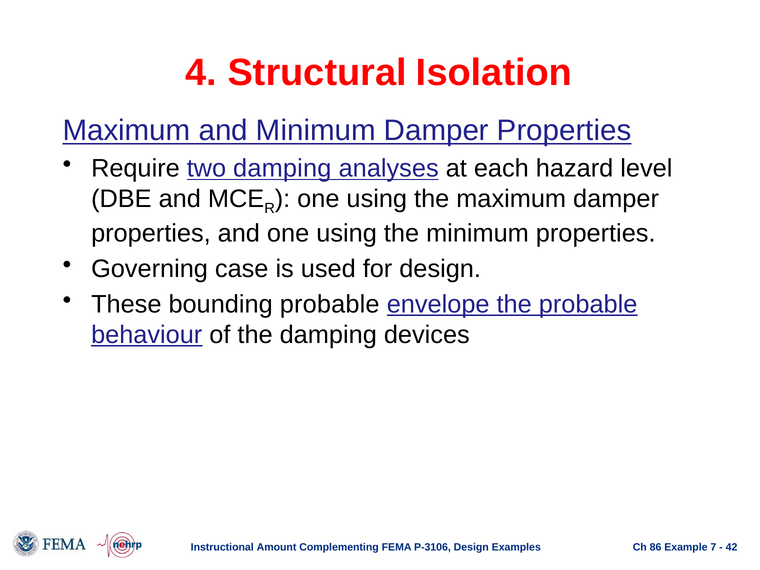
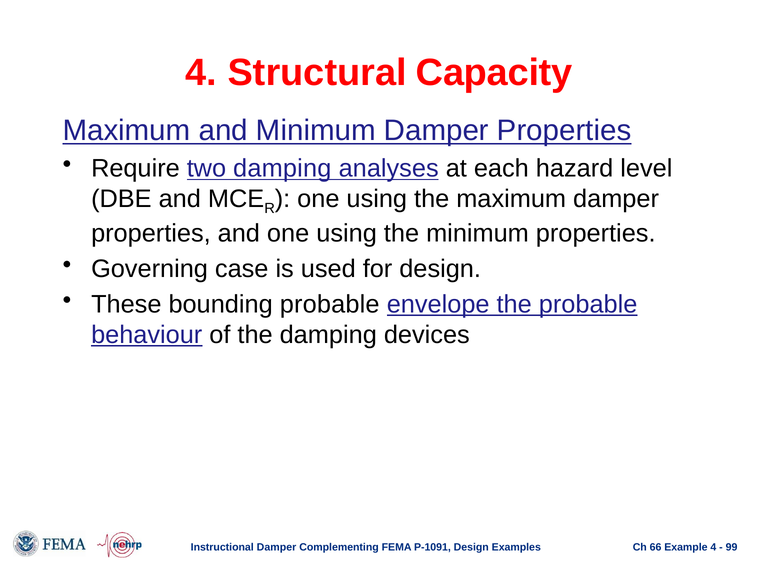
Isolation: Isolation -> Capacity
Instructional Amount: Amount -> Damper
P-3106: P-3106 -> P-1091
86: 86 -> 66
Example 7: 7 -> 4
42: 42 -> 99
